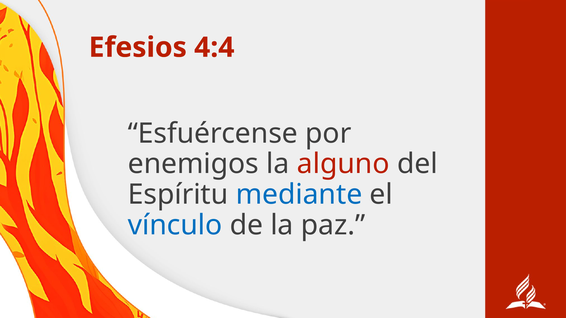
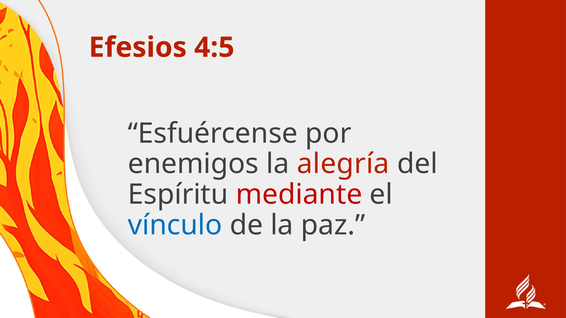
4:4: 4:4 -> 4:5
alguno: alguno -> alegría
mediante colour: blue -> red
